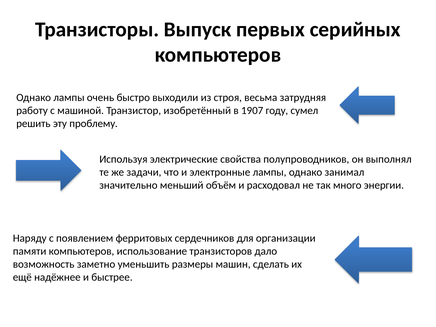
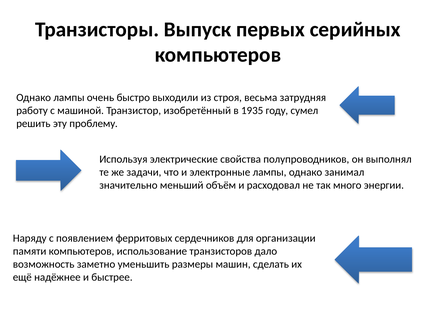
1907: 1907 -> 1935
